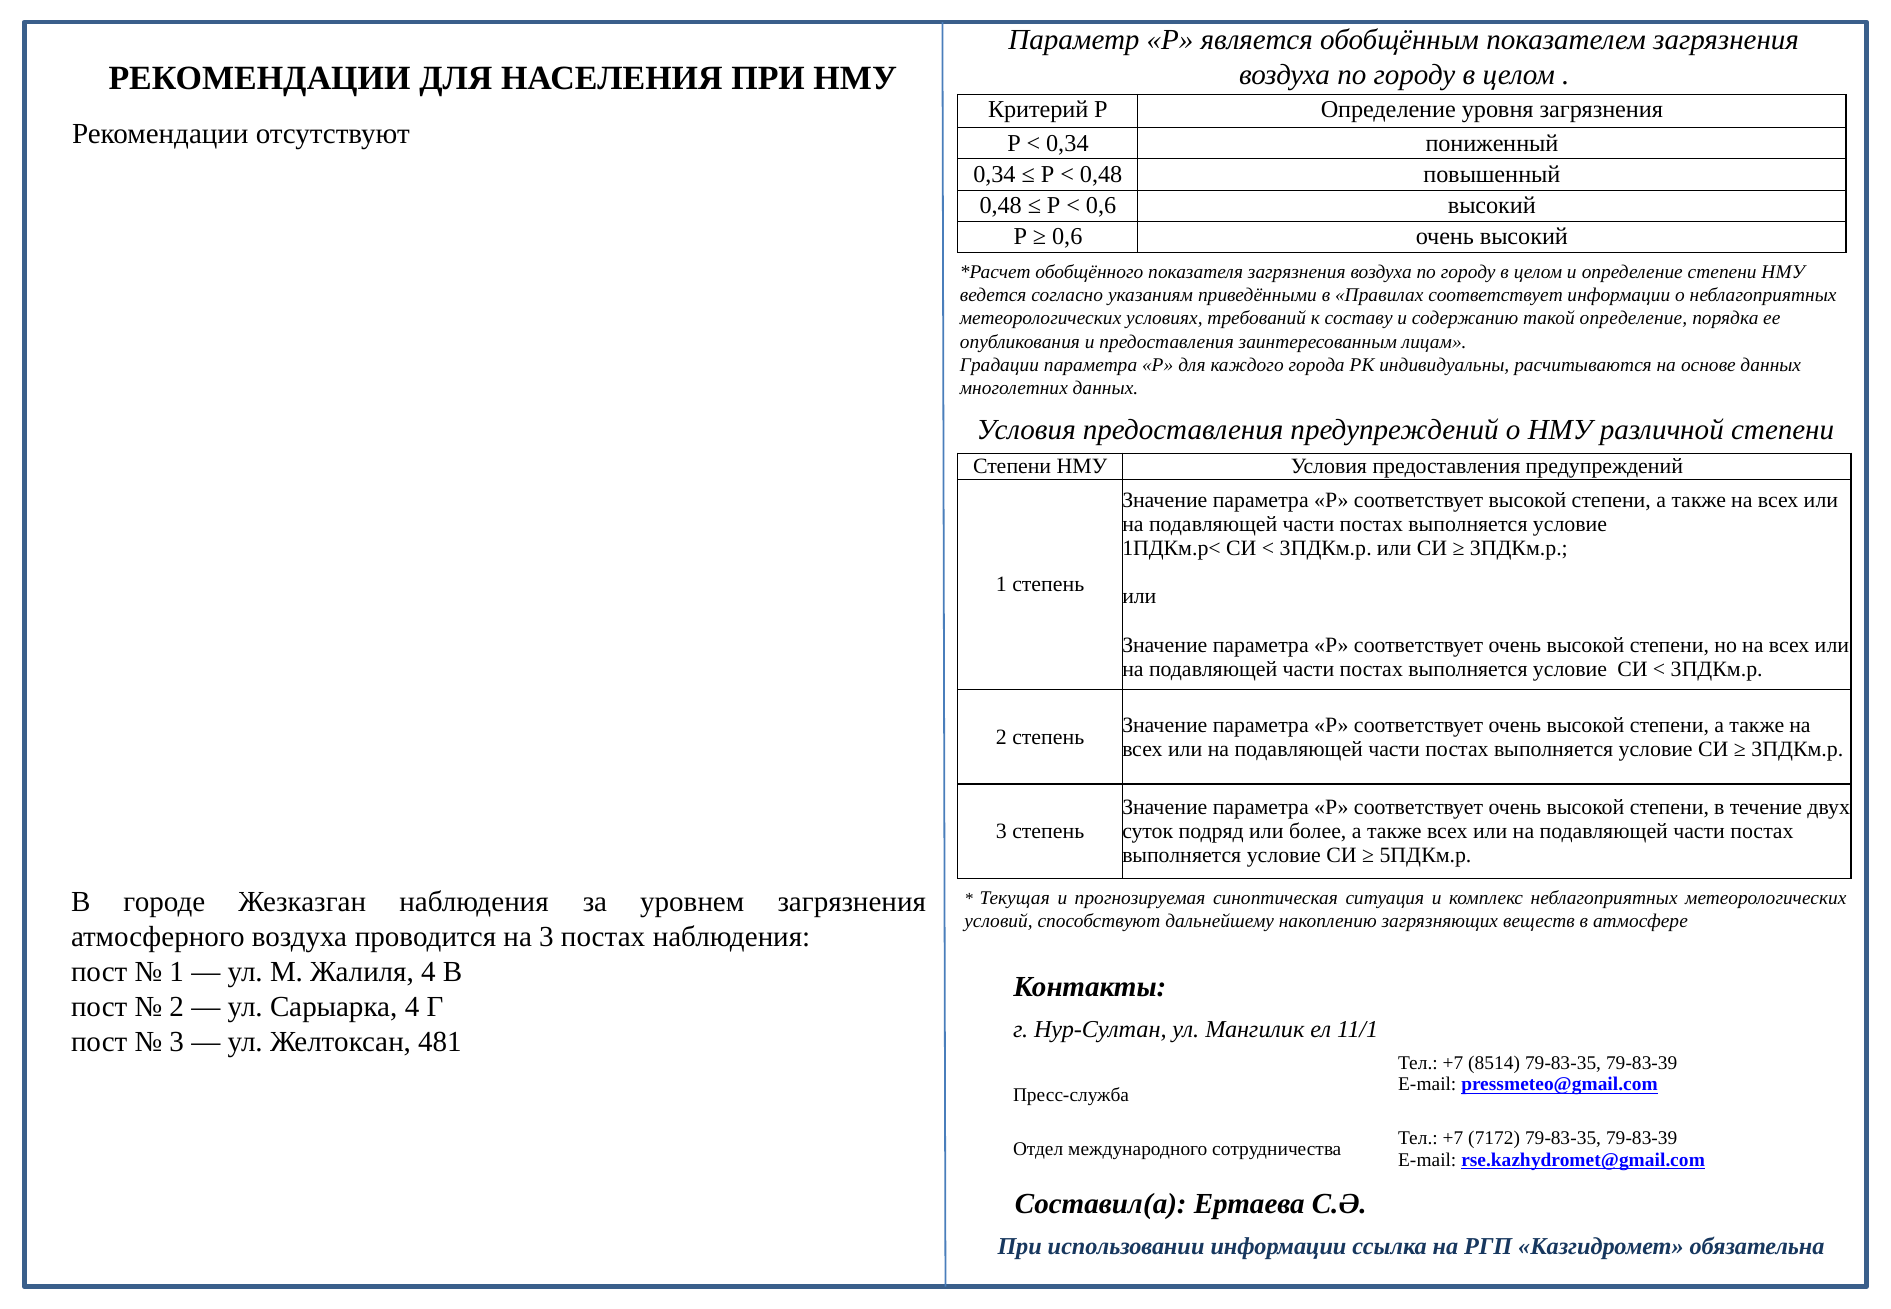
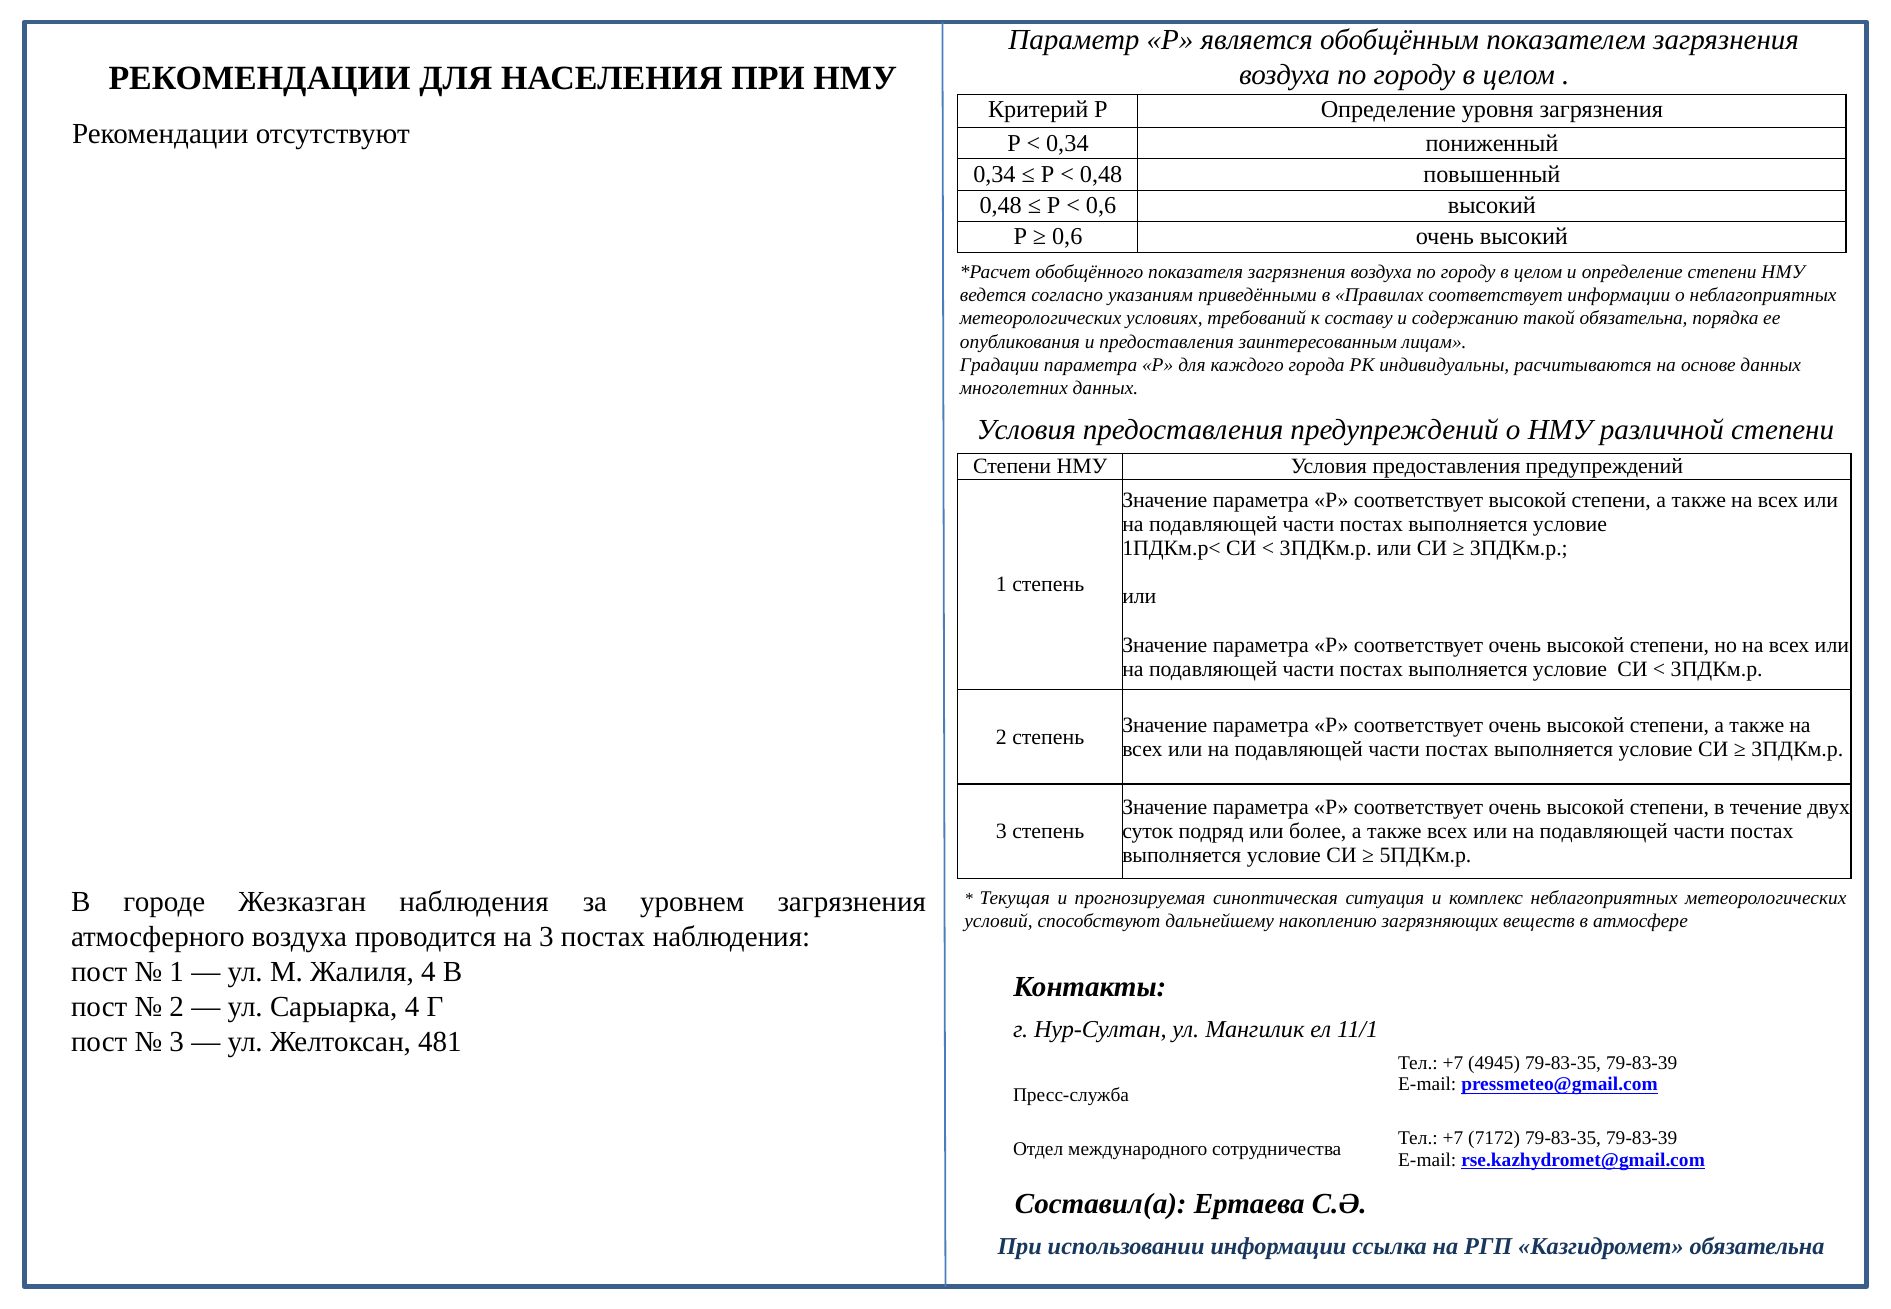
такой определение: определение -> обязательна
8514: 8514 -> 4945
